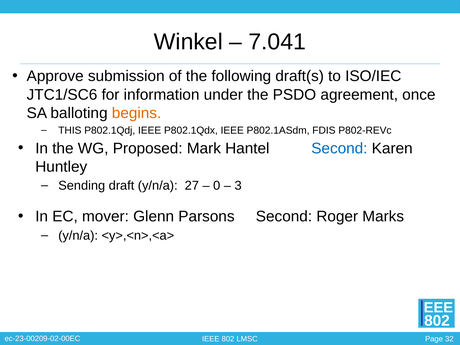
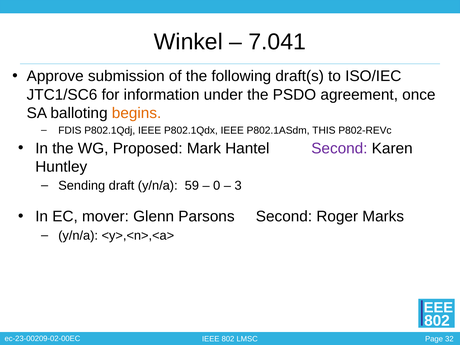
THIS: THIS -> FDIS
FDIS: FDIS -> THIS
Second at (339, 148) colour: blue -> purple
27: 27 -> 59
